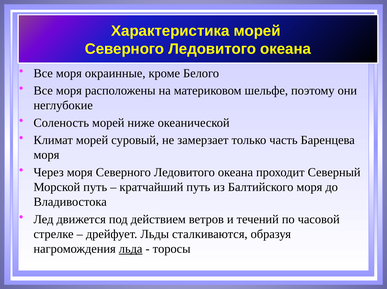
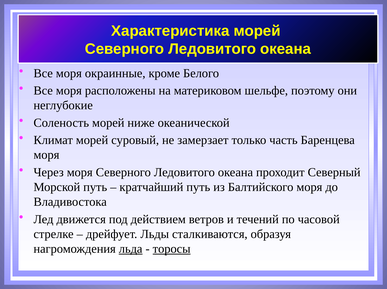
торосы underline: none -> present
